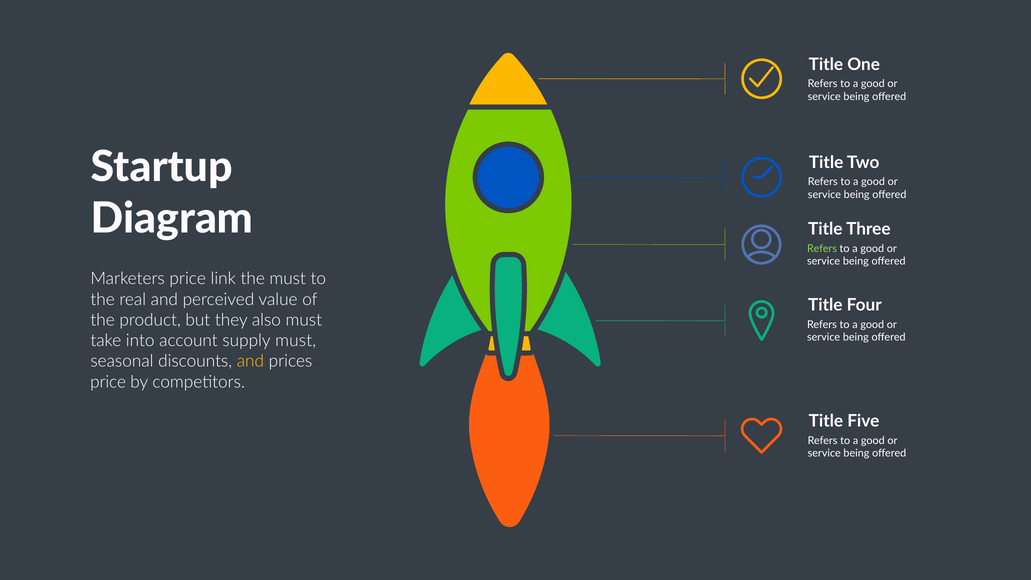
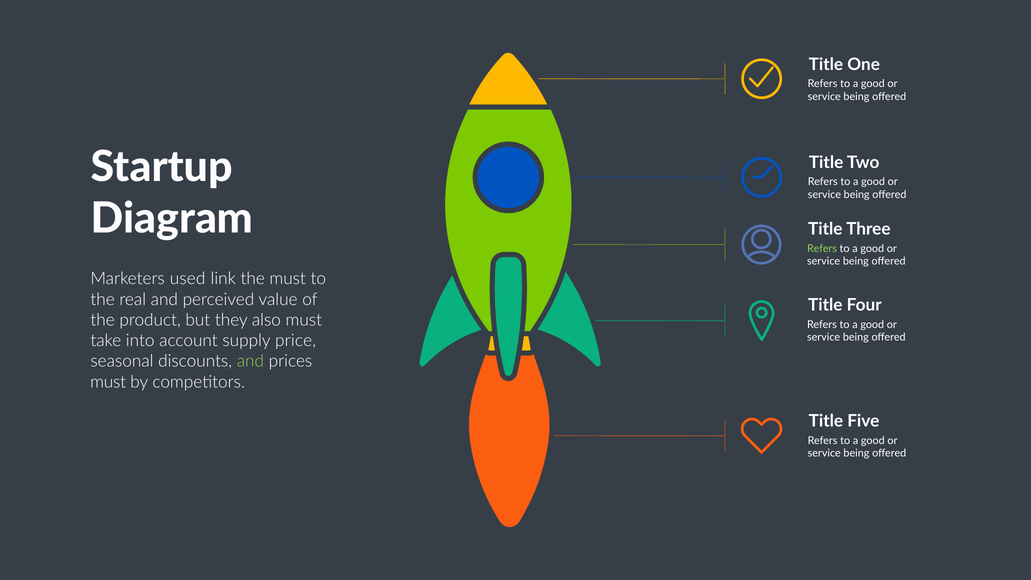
Marketers price: price -> used
supply must: must -> price
and at (250, 361) colour: yellow -> light green
price at (108, 382): price -> must
